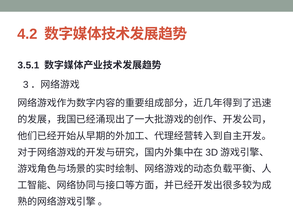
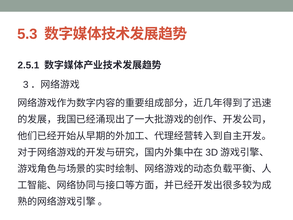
4.2: 4.2 -> 5.3
3.5.1: 3.5.1 -> 2.5.1
